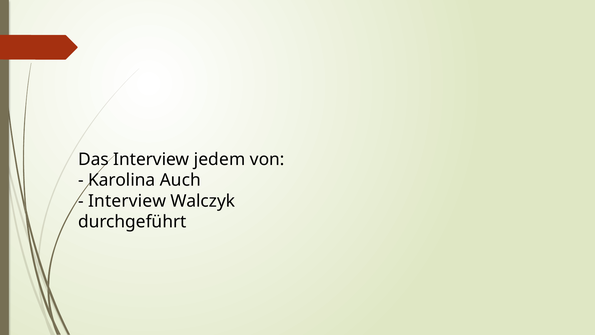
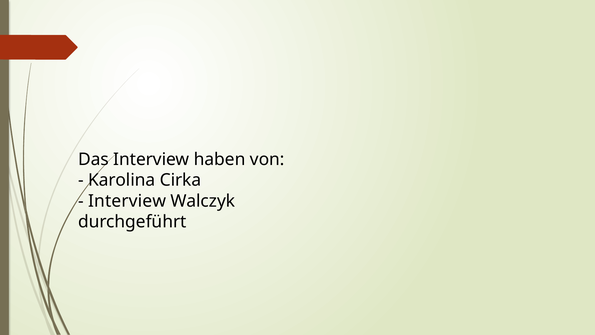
jedem: jedem -> haben
Auch: Auch -> Cirka
